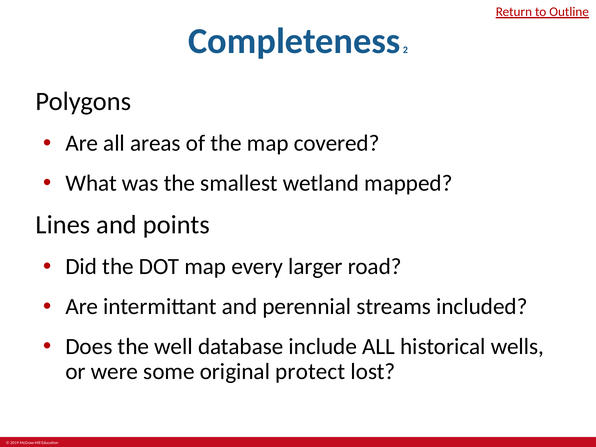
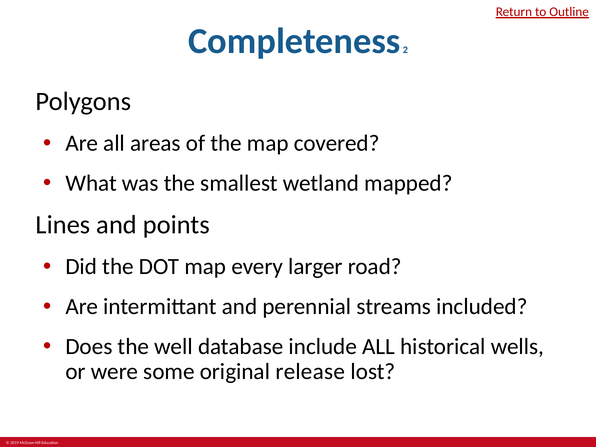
protect: protect -> release
